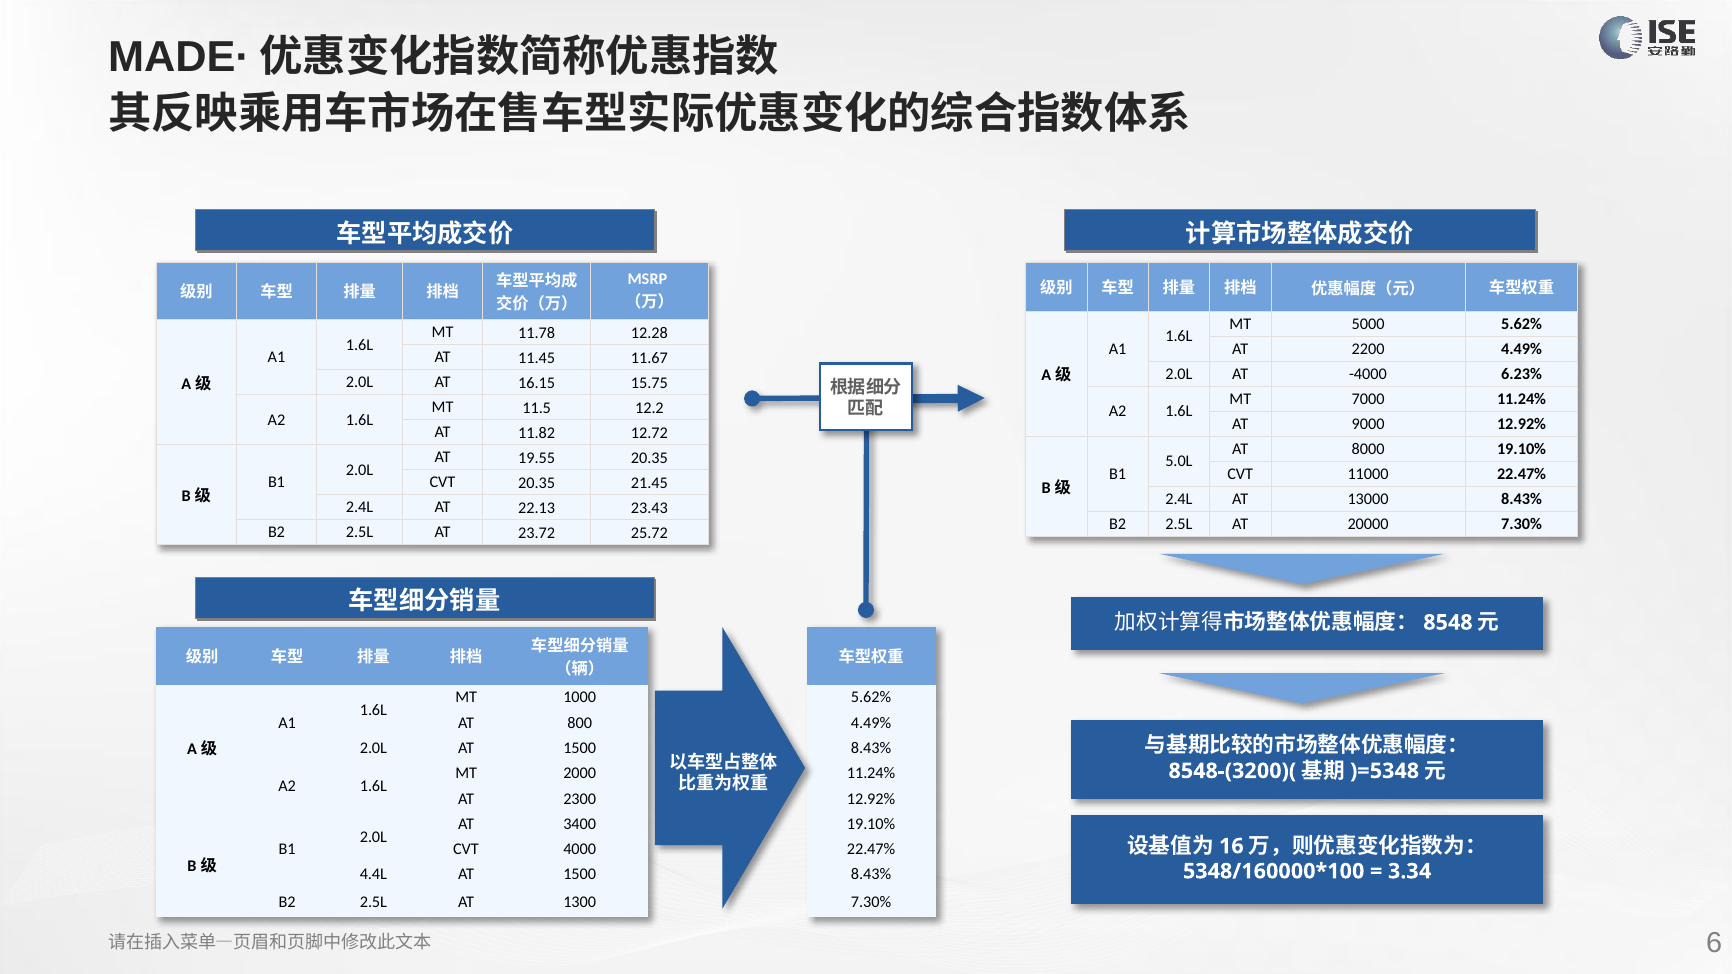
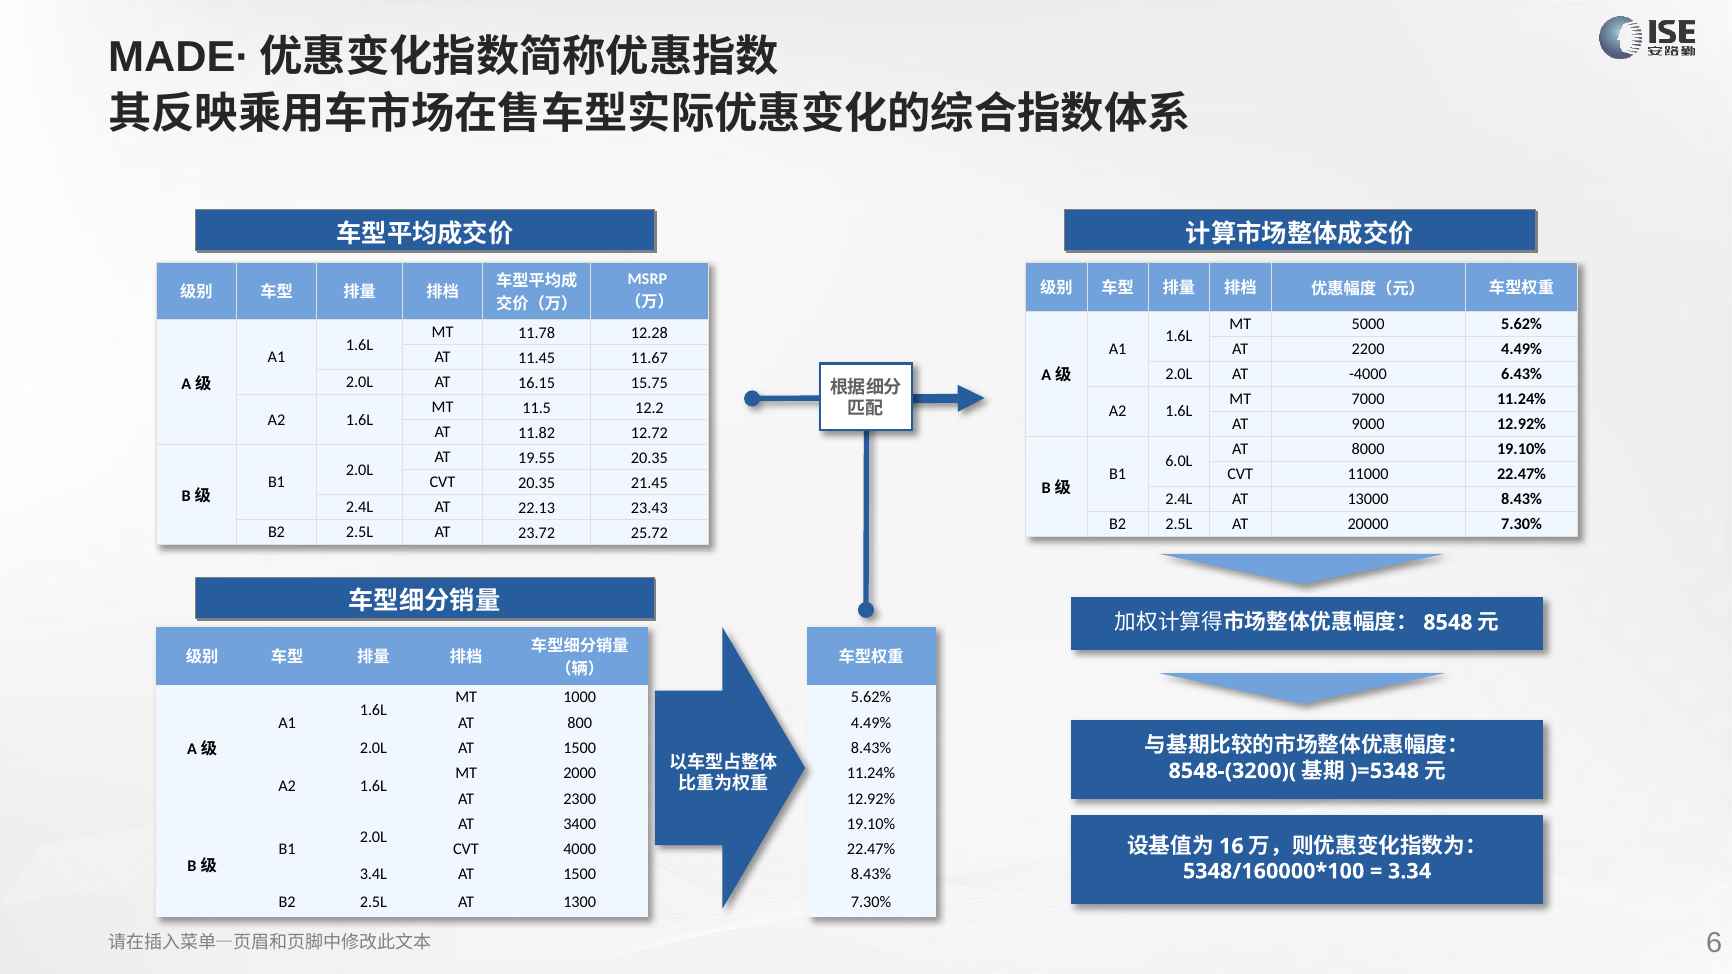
6.23%: 6.23% -> 6.43%
5.0L: 5.0L -> 6.0L
4.4L: 4.4L -> 3.4L
